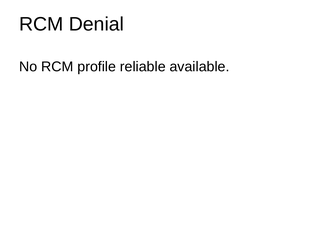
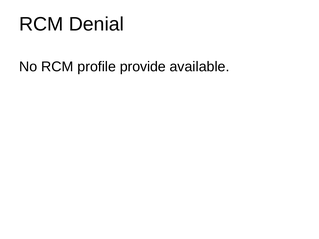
reliable: reliable -> provide
